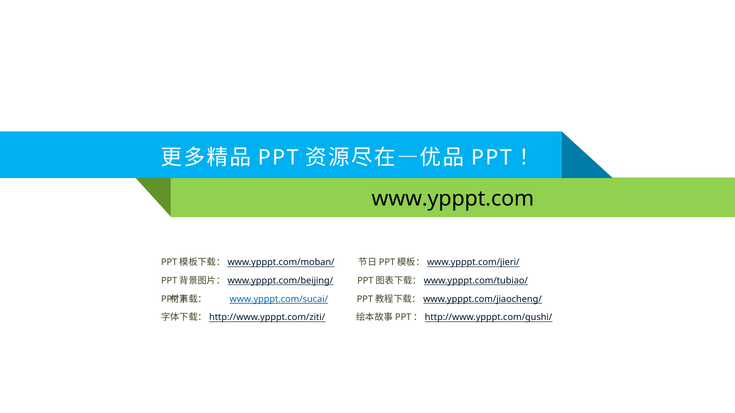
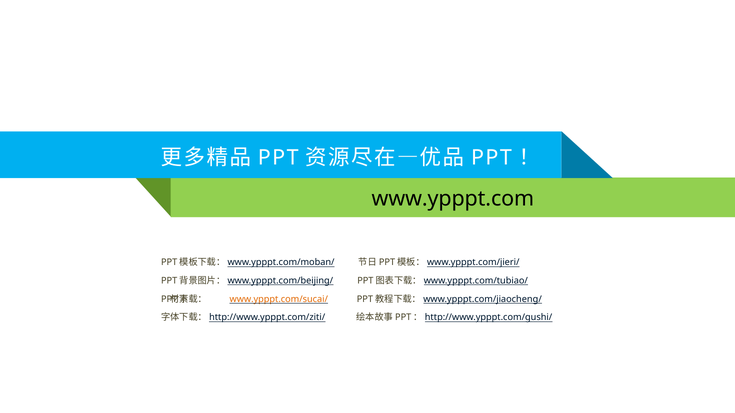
www.ypppt.com/sucai/ colour: blue -> orange
